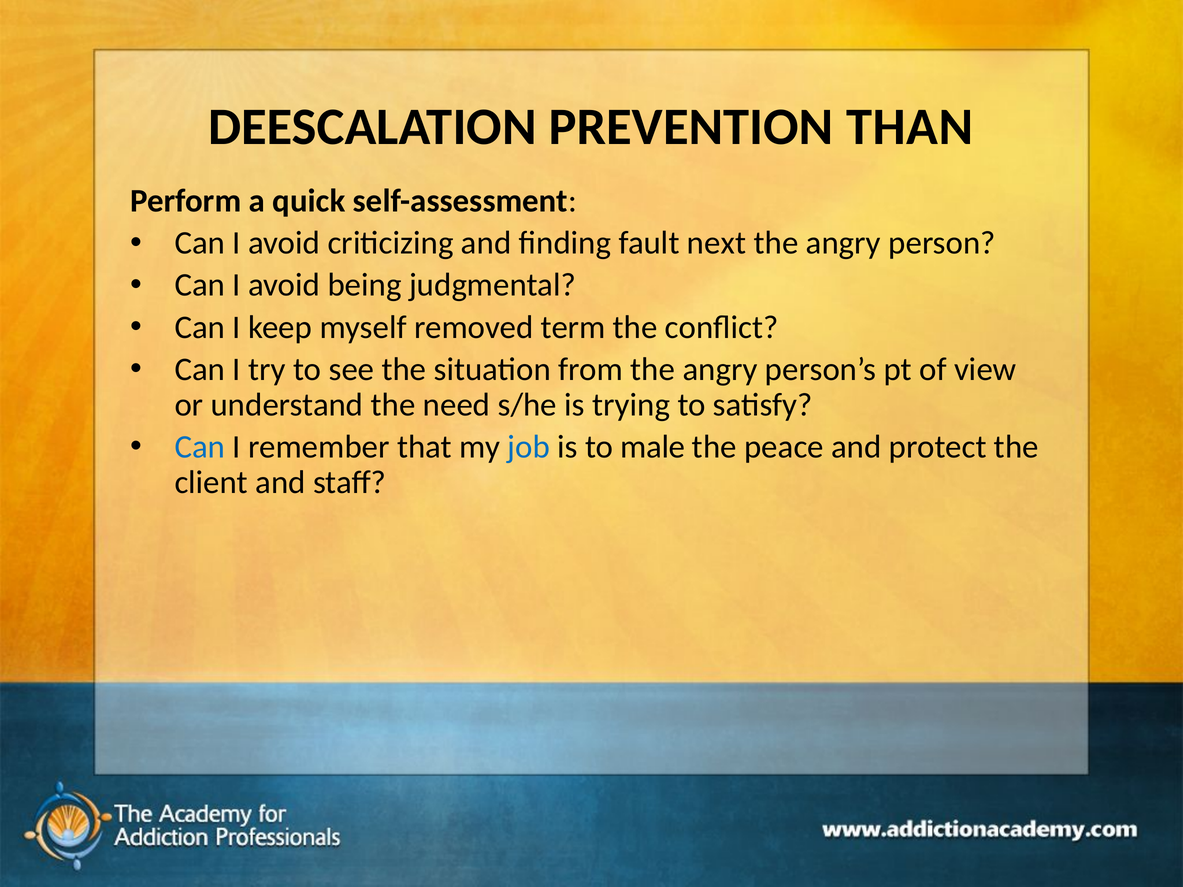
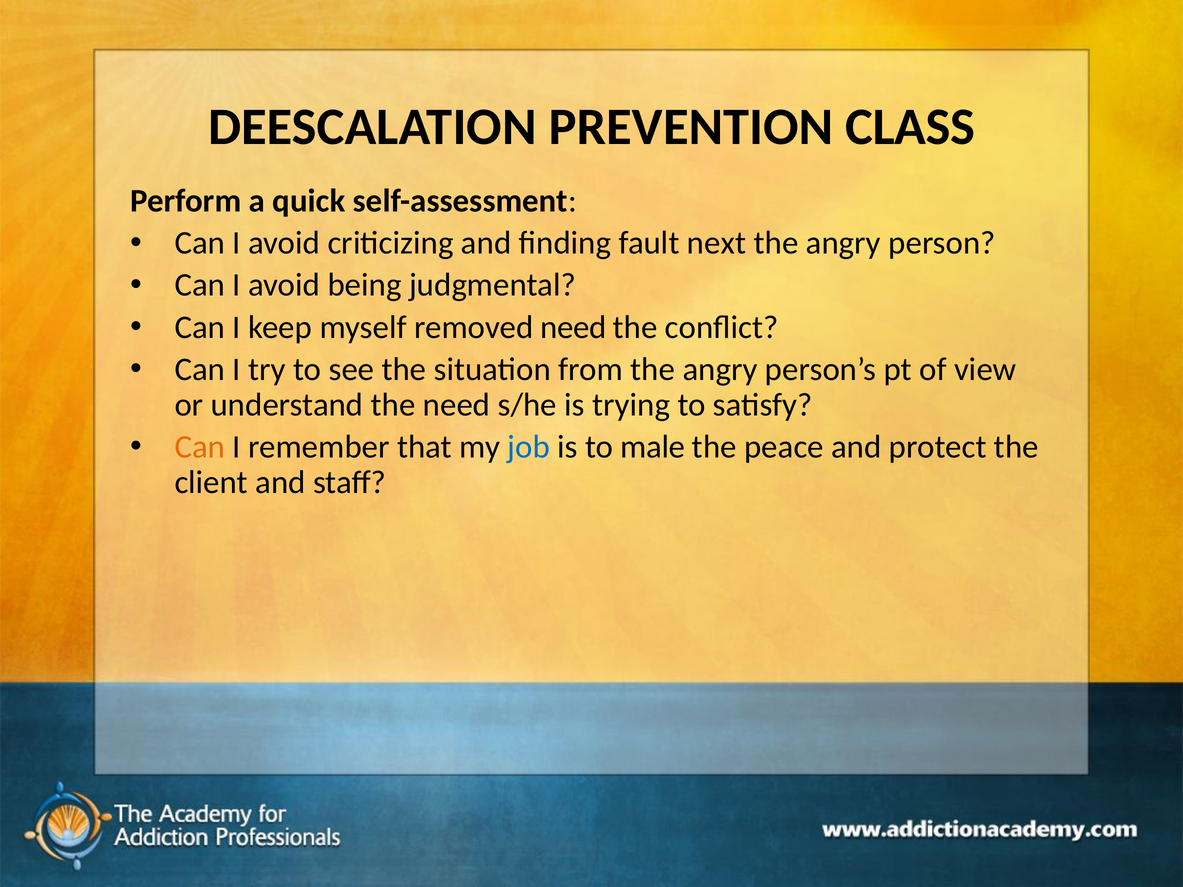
THAN: THAN -> CLASS
removed term: term -> need
Can at (200, 447) colour: blue -> orange
